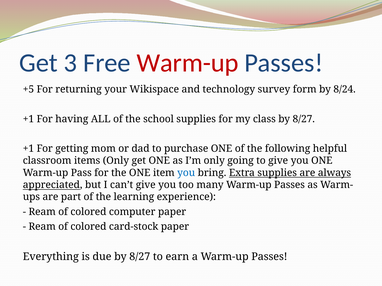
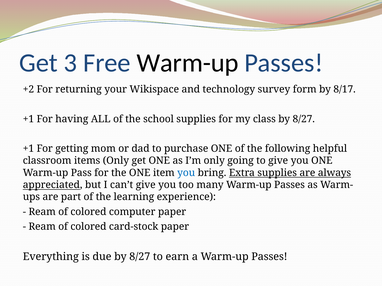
Warm-up at (188, 63) colour: red -> black
+5: +5 -> +2
8/24: 8/24 -> 8/17
